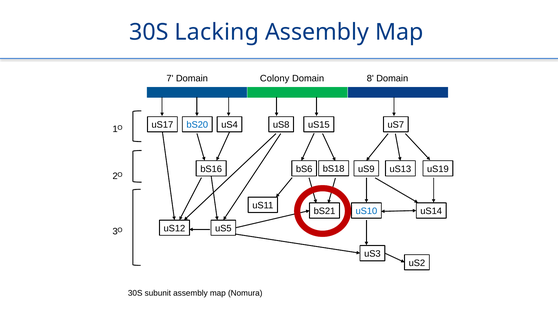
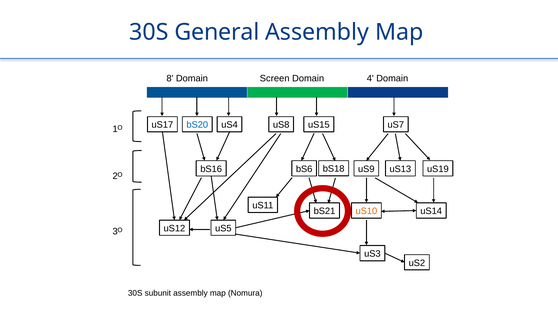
Lacking: Lacking -> General
7: 7 -> 8
Colony: Colony -> Screen
8: 8 -> 4
uS10 colour: blue -> orange
